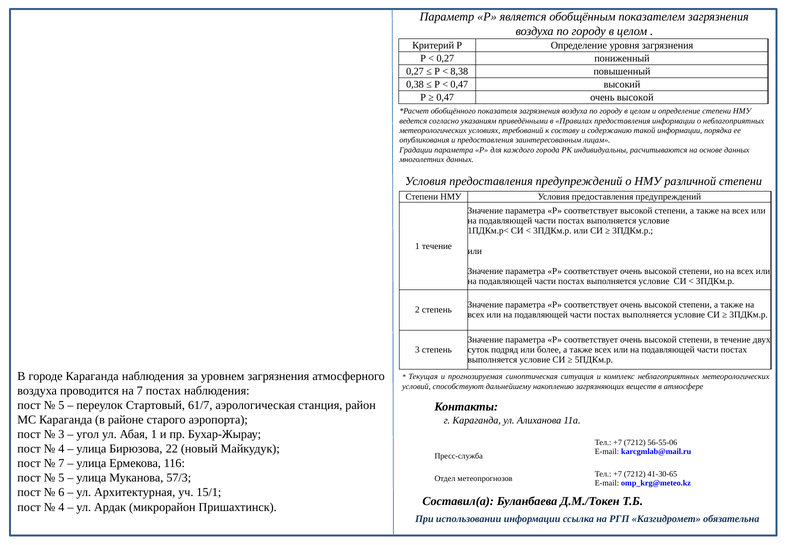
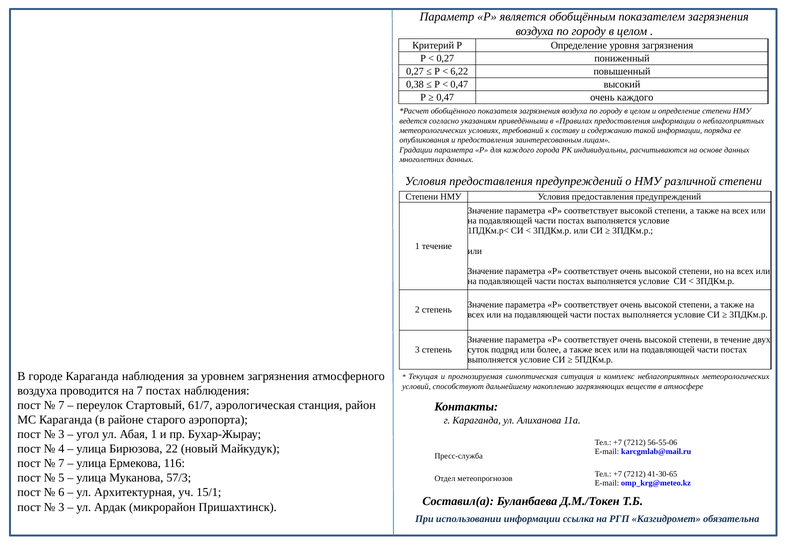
8,38: 8,38 -> 6,22
0,47 очень высокой: высокой -> каждого
5 at (61, 405): 5 -> 7
4 at (61, 507): 4 -> 3
